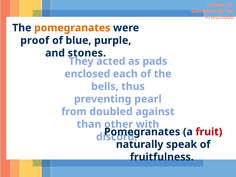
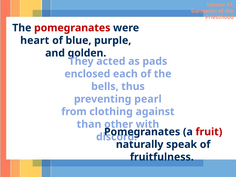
pomegranates at (72, 28) colour: orange -> red
proof: proof -> heart
stones: stones -> golden
doubled: doubled -> clothing
